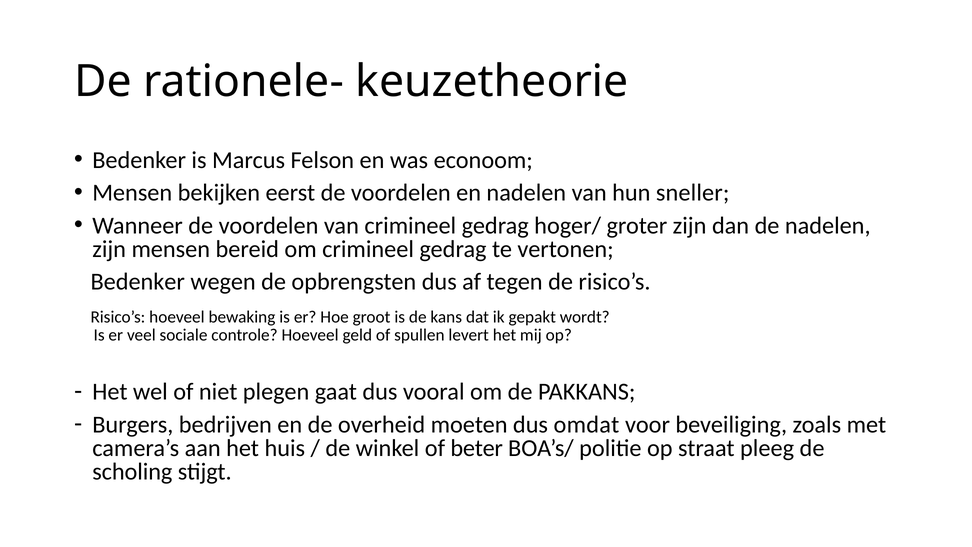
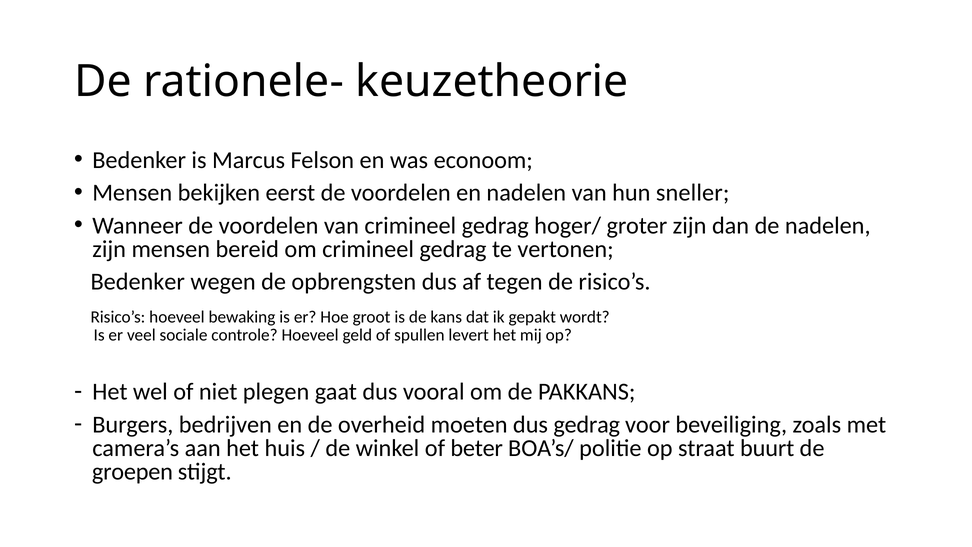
dus omdat: omdat -> gedrag
pleeg: pleeg -> buurt
scholing: scholing -> groepen
